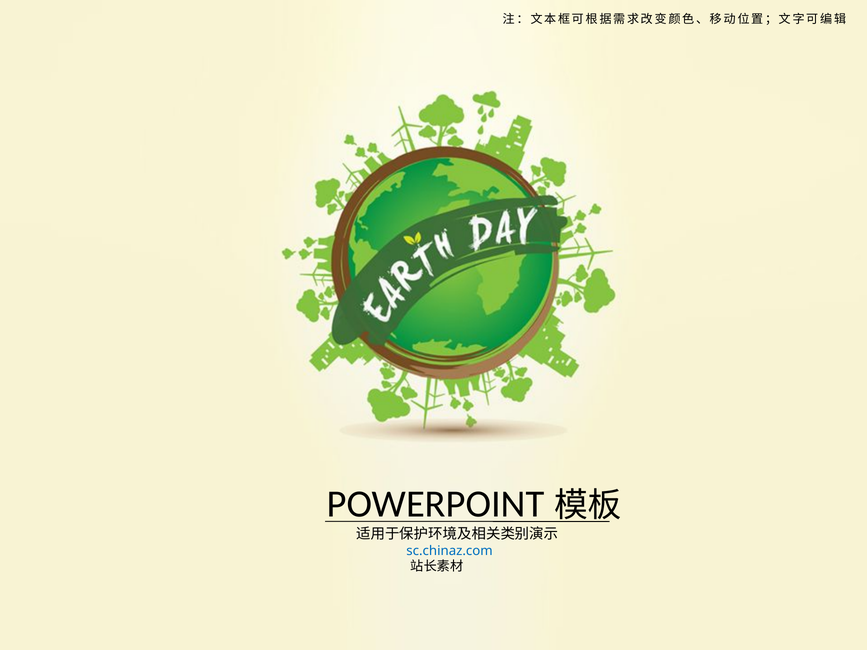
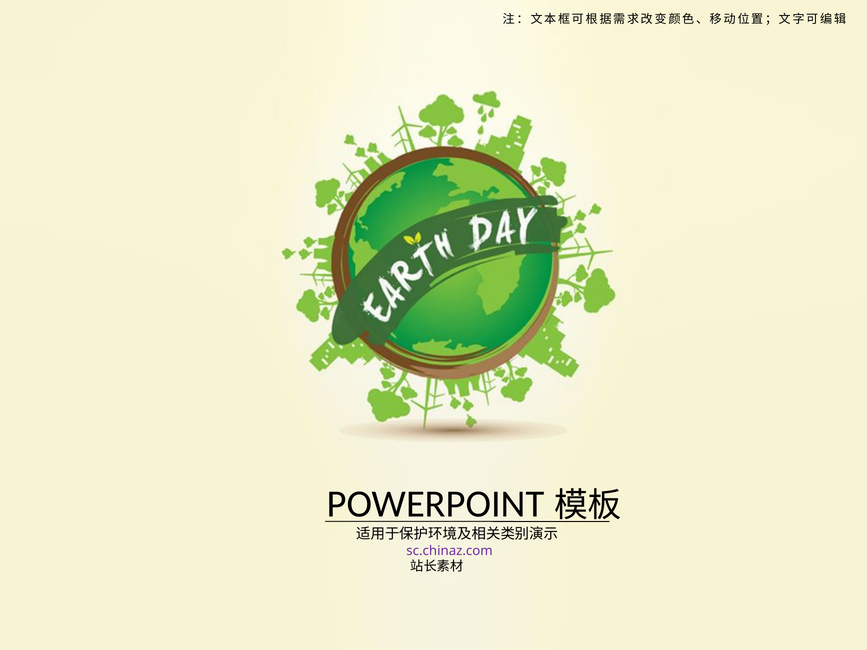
sc.chinaz.com colour: blue -> purple
